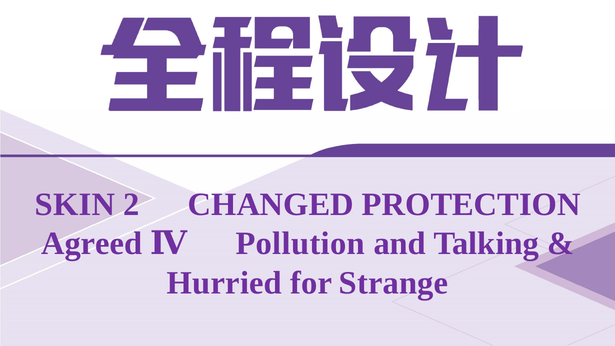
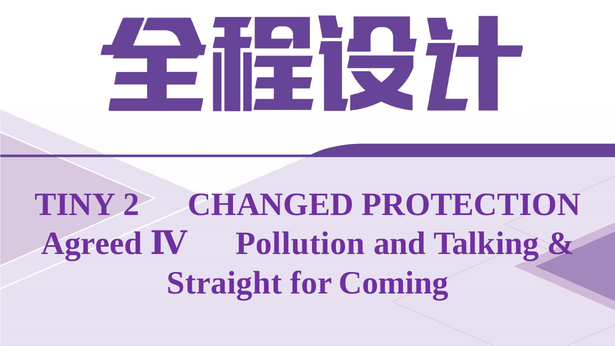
SKIN: SKIN -> TINY
Hurried: Hurried -> Straight
Strange: Strange -> Coming
